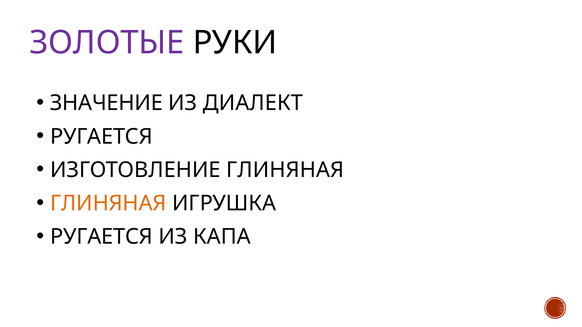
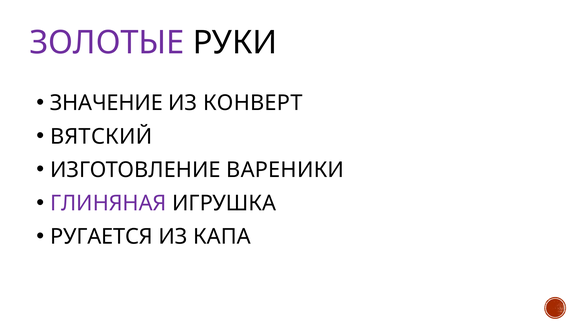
ДИАЛЕКТ: ДИАЛЕКТ -> КОНВЕРТ
РУГАЕТСЯ at (101, 137): РУГАЕТСЯ -> ВЯТСКИЙ
ИЗГОТОВЛЕНИЕ ГЛИНЯНАЯ: ГЛИНЯНАЯ -> ВАРЕНИКИ
ГЛИНЯНАЯ at (108, 204) colour: orange -> purple
